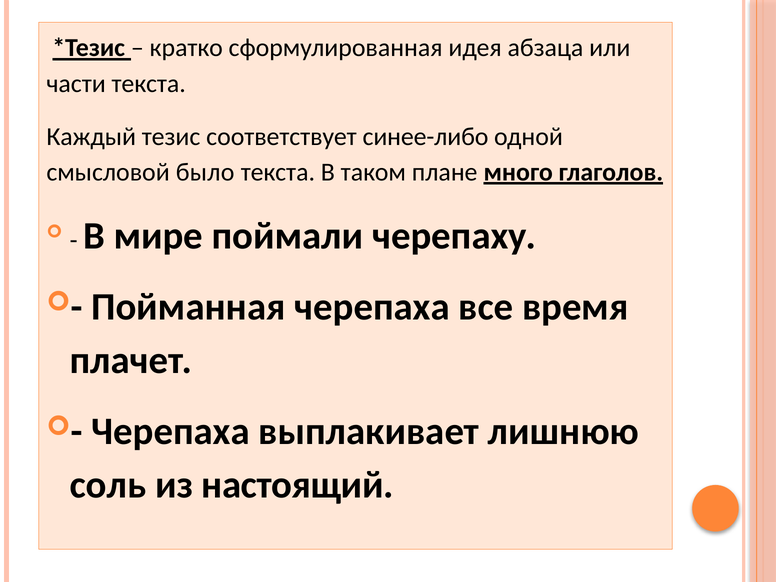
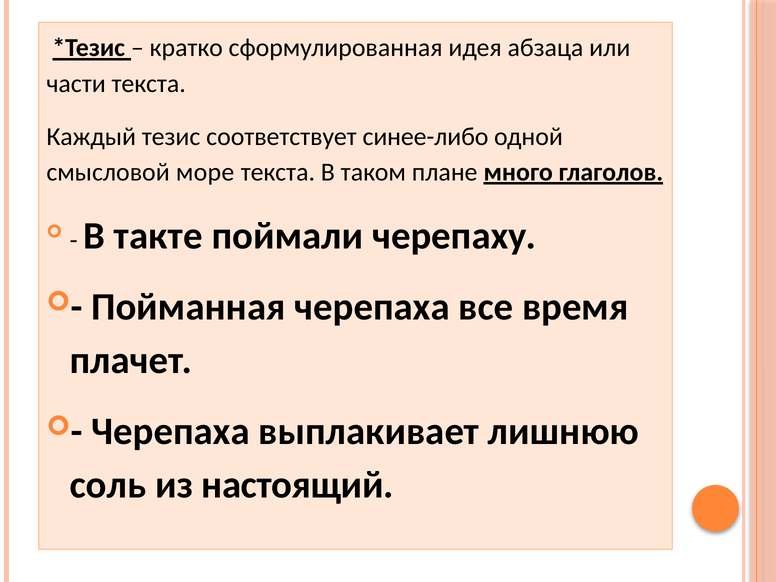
было: было -> море
мире: мире -> такте
